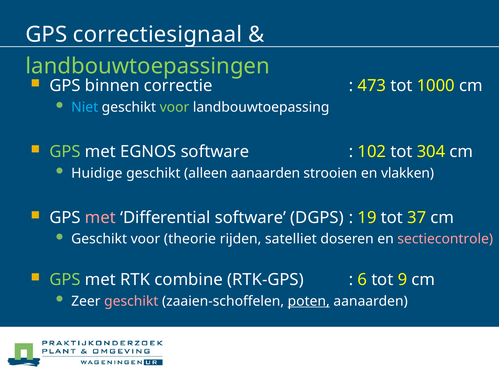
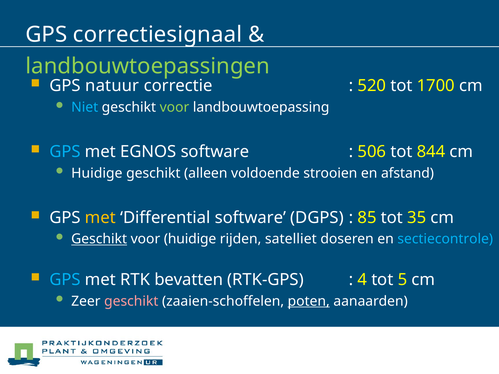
binnen: binnen -> natuur
473: 473 -> 520
1000: 1000 -> 1700
GPS at (65, 152) colour: light green -> light blue
102: 102 -> 506
304: 304 -> 844
alleen aanaarden: aanaarden -> voldoende
vlakken: vlakken -> afstand
met at (100, 218) colour: pink -> yellow
19: 19 -> 85
37: 37 -> 35
Geschikt at (99, 239) underline: none -> present
voor theorie: theorie -> huidige
sectiecontrole colour: pink -> light blue
GPS at (65, 280) colour: light green -> light blue
combine: combine -> bevatten
6: 6 -> 4
9: 9 -> 5
